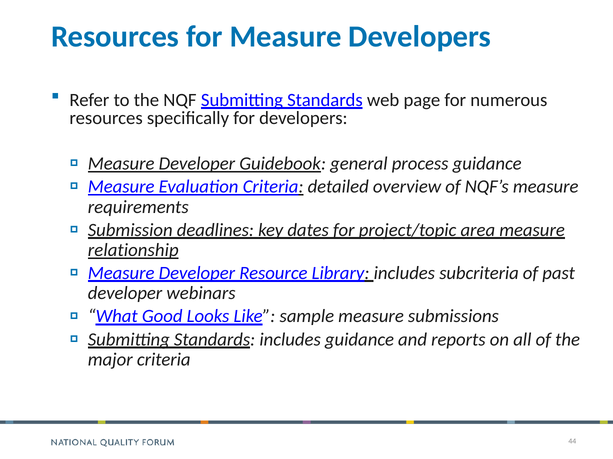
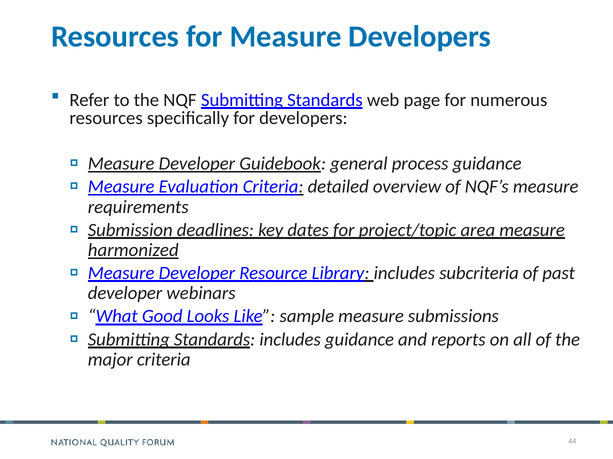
relationship: relationship -> harmonized
